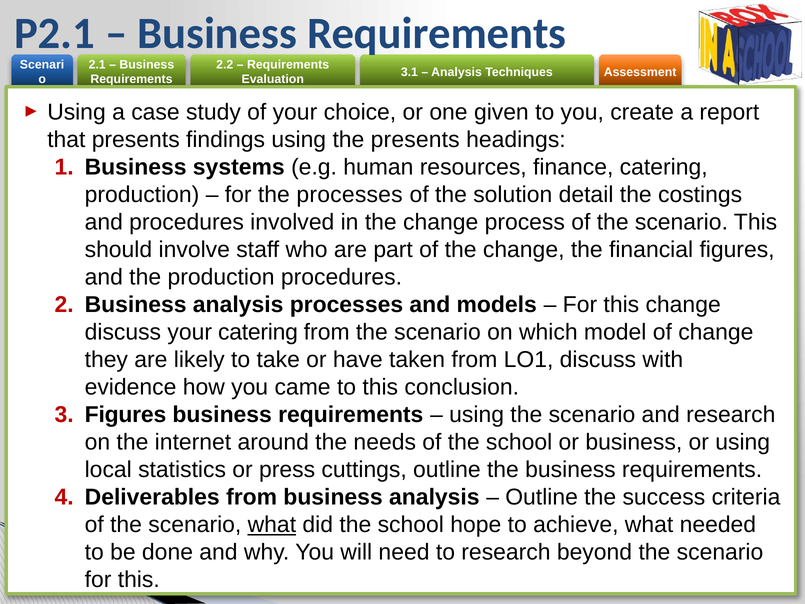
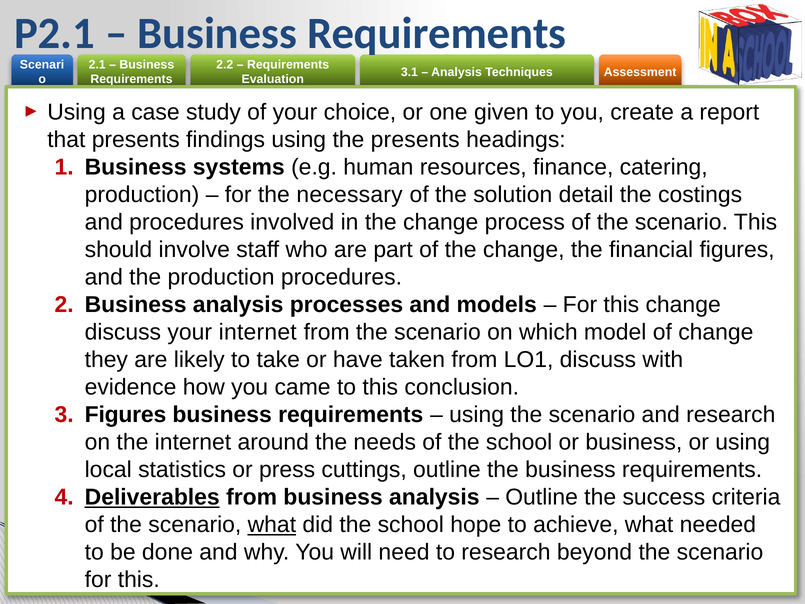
the processes: processes -> necessary
your catering: catering -> internet
Deliverables underline: none -> present
